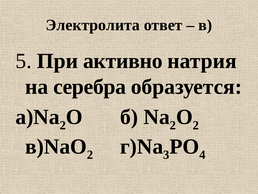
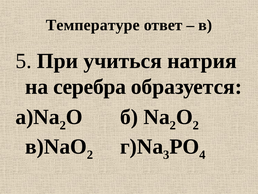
Электролита: Электролита -> Температуре
активно: активно -> учиться
